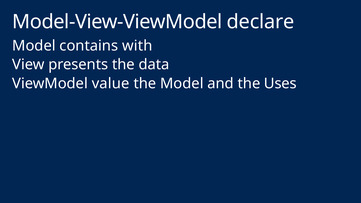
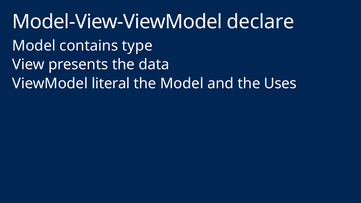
with: with -> type
value: value -> literal
